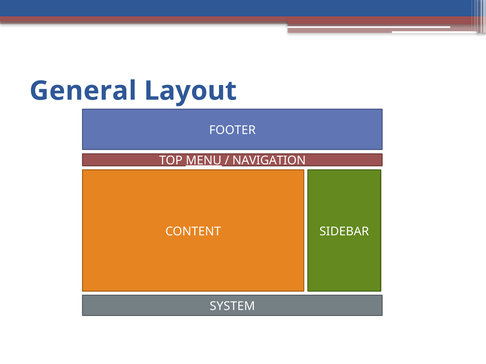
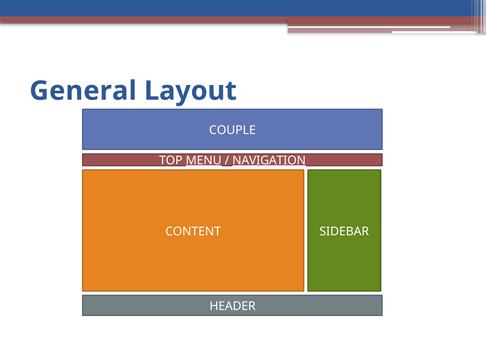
FOOTER: FOOTER -> COUPLE
NAVIGATION underline: none -> present
SYSTEM: SYSTEM -> HEADER
